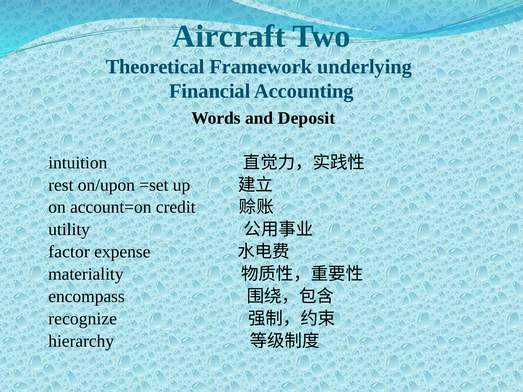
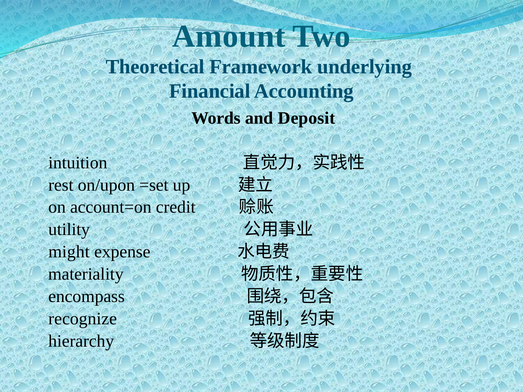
Aircraft: Aircraft -> Amount
factor: factor -> might
